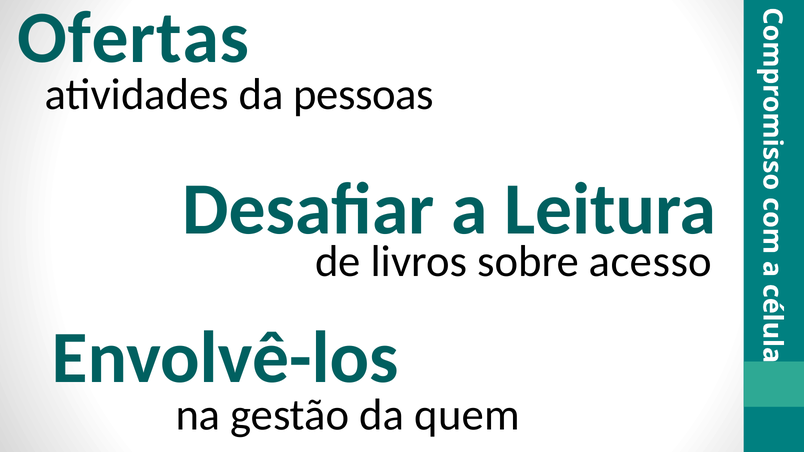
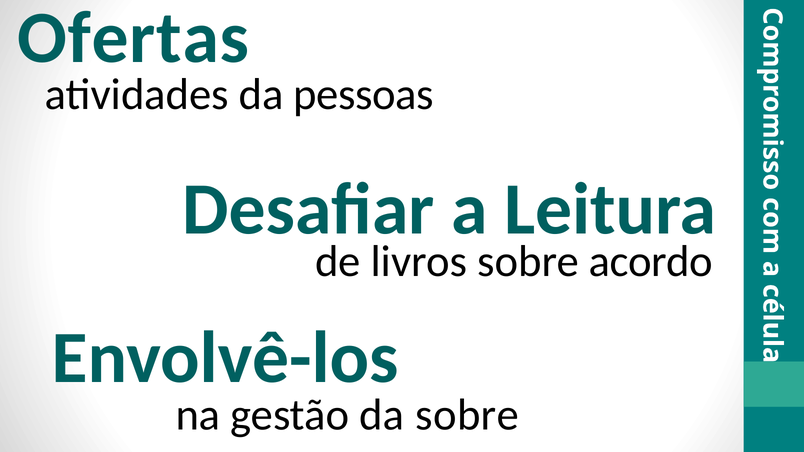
acesso: acesso -> acordo
da quem: quem -> sobre
